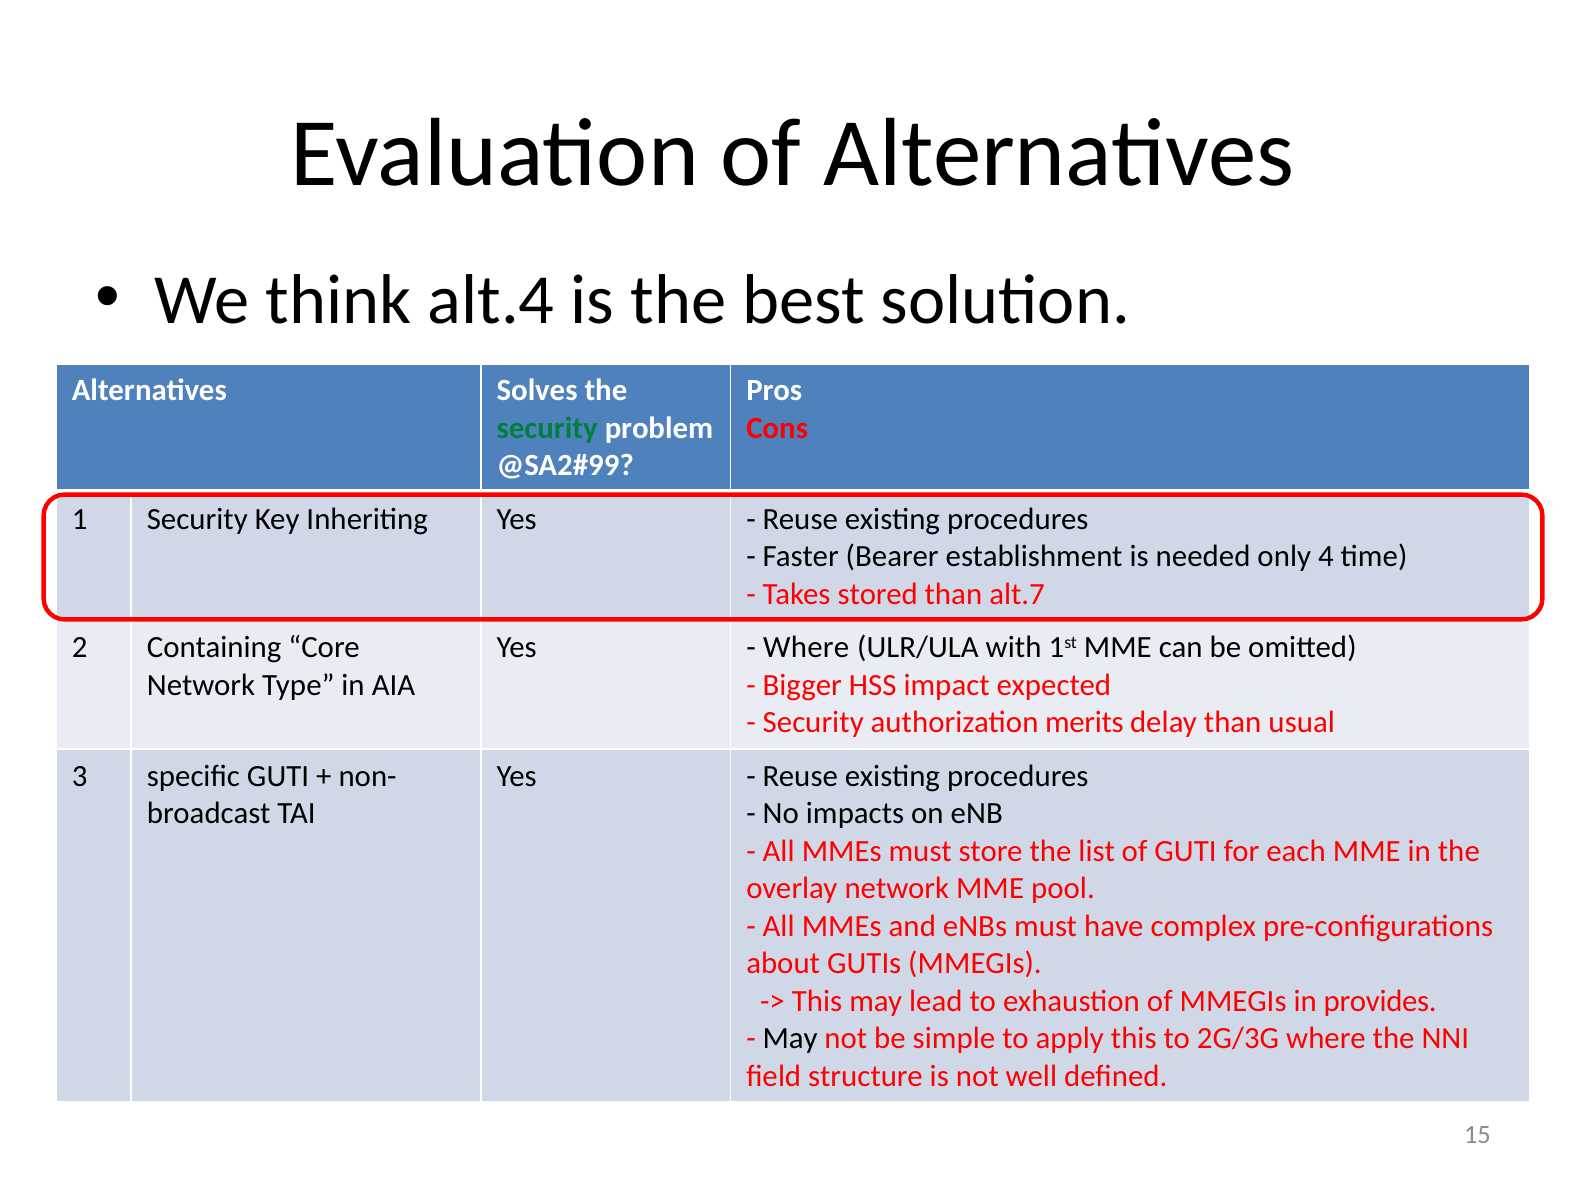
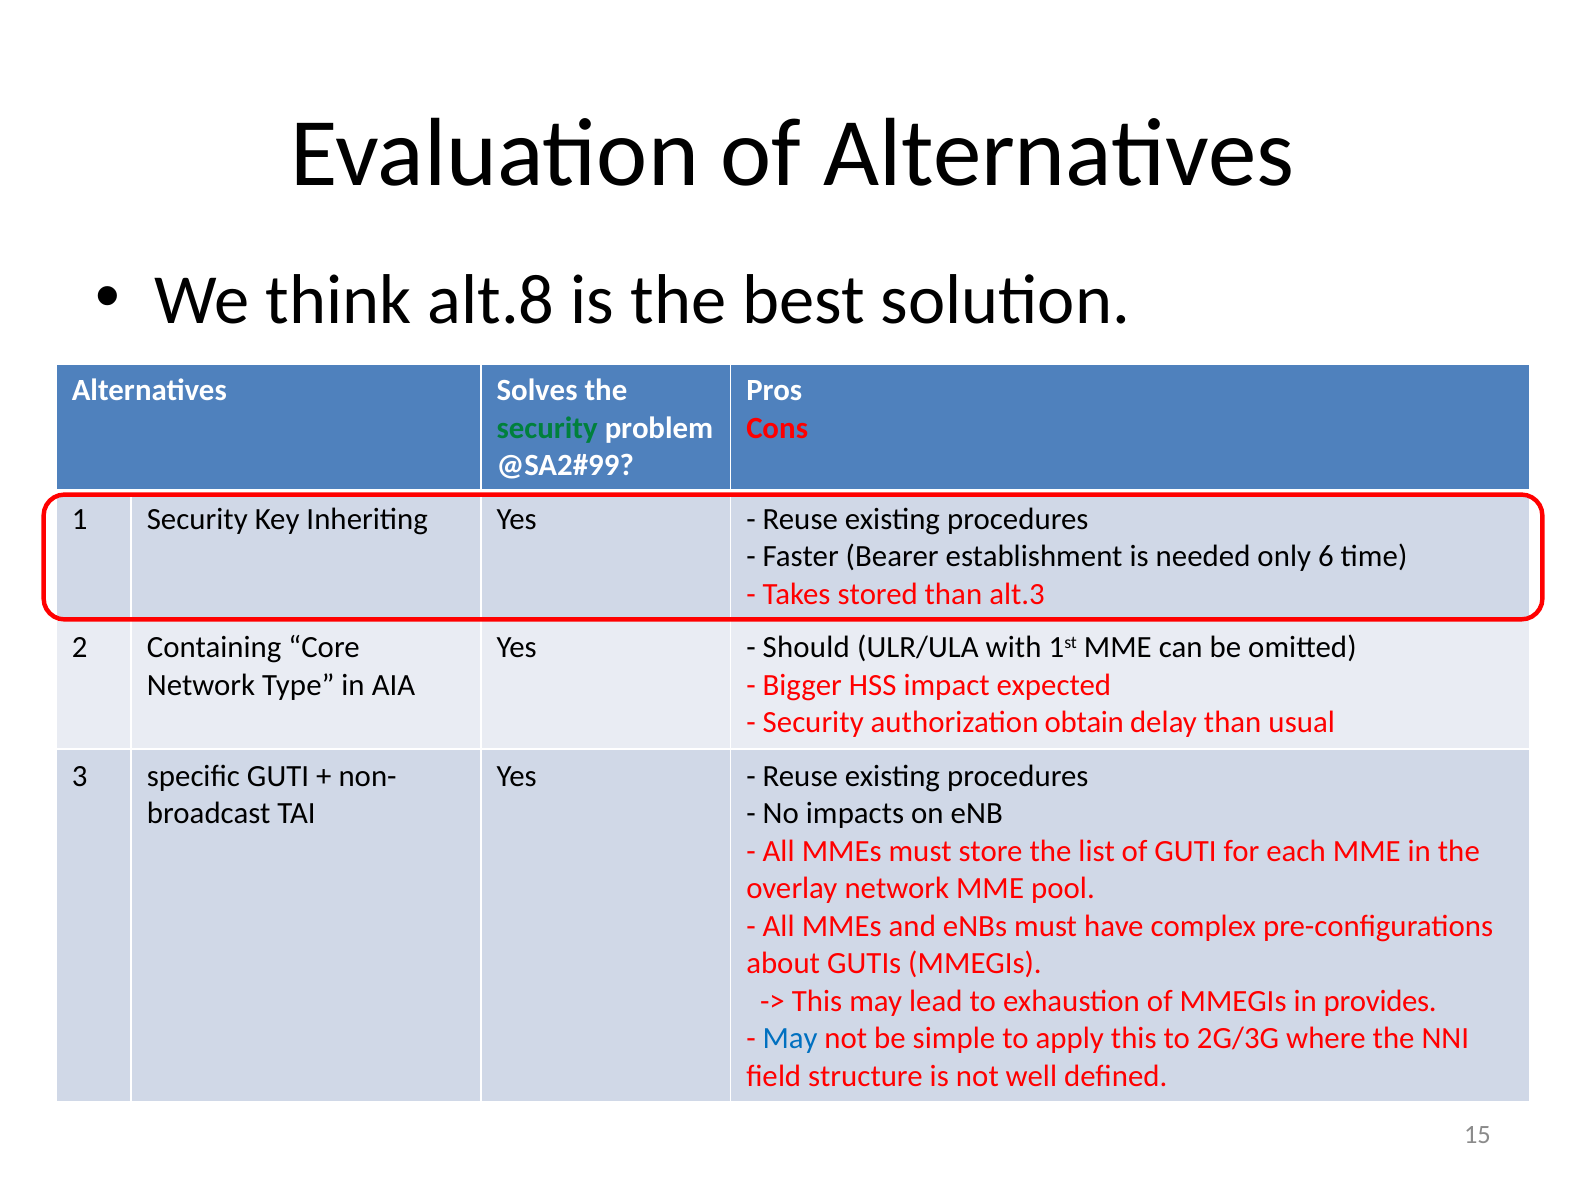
alt.4: alt.4 -> alt.8
4: 4 -> 6
alt.7: alt.7 -> alt.3
Where at (806, 648): Where -> Should
merits: merits -> obtain
May at (790, 1039) colour: black -> blue
